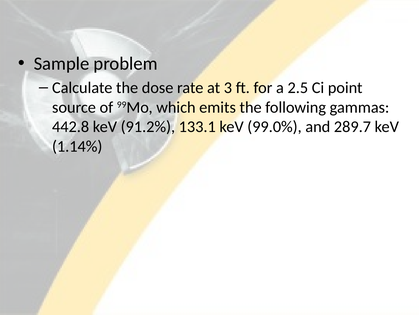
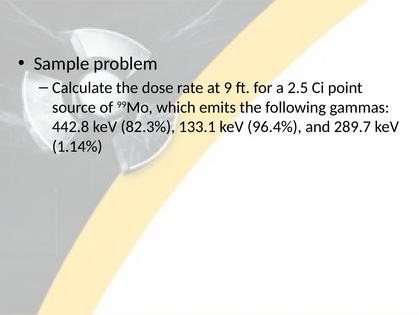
3: 3 -> 9
91.2%: 91.2% -> 82.3%
99.0%: 99.0% -> 96.4%
